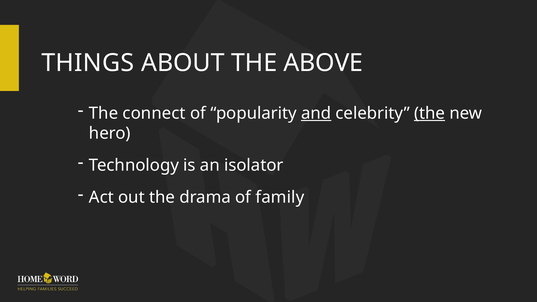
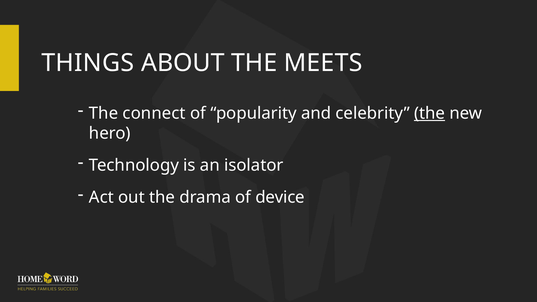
ABOVE: ABOVE -> MEETS
and underline: present -> none
family: family -> device
